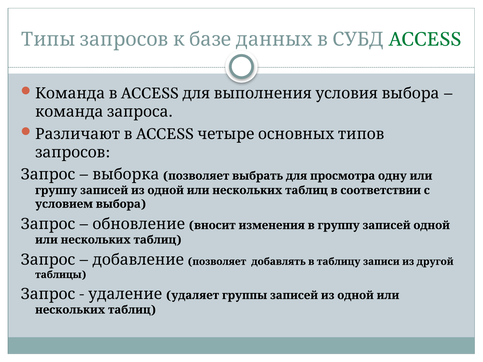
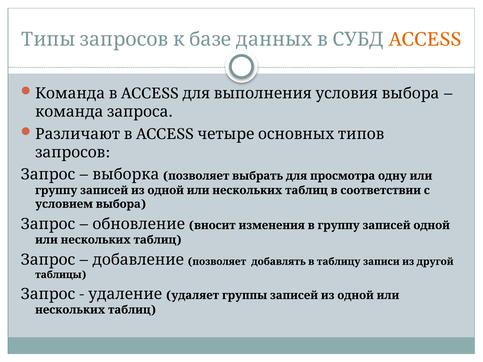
ACCESS colour: green -> orange
